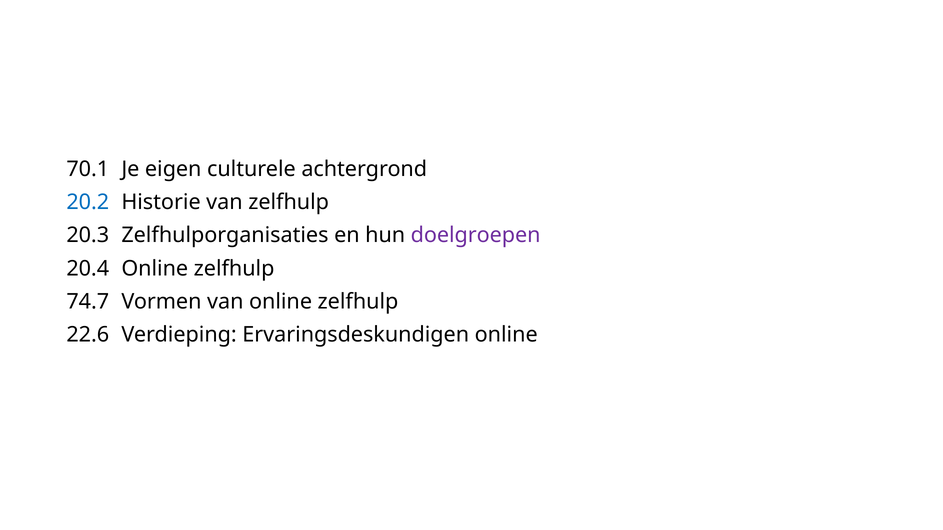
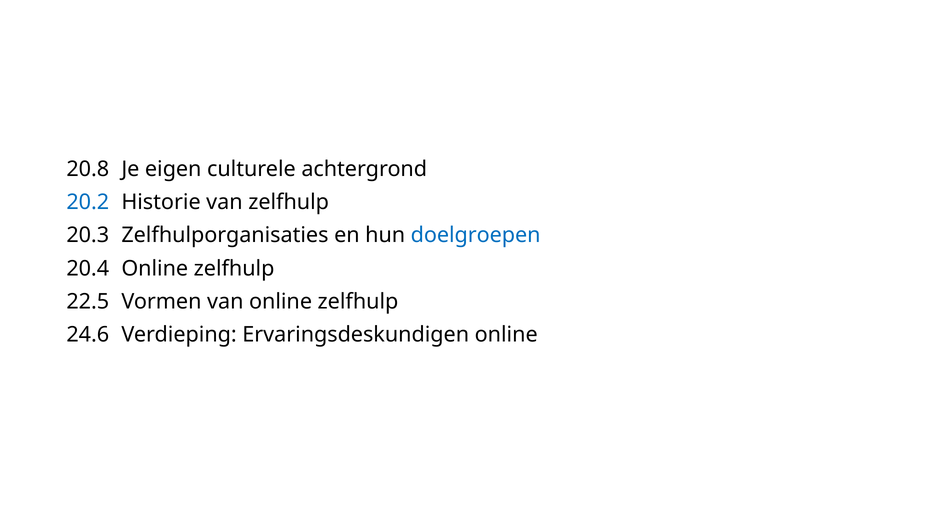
70.1: 70.1 -> 20.8
doelgroepen colour: purple -> blue
74.7: 74.7 -> 22.5
22.6: 22.6 -> 24.6
